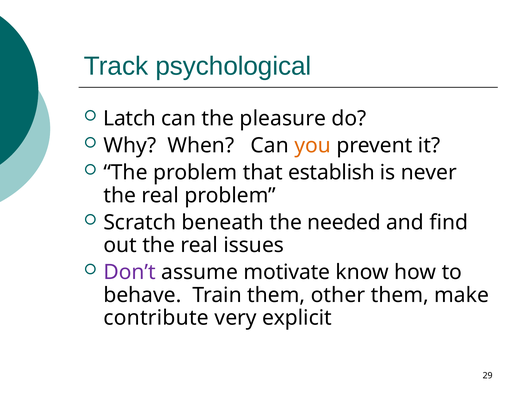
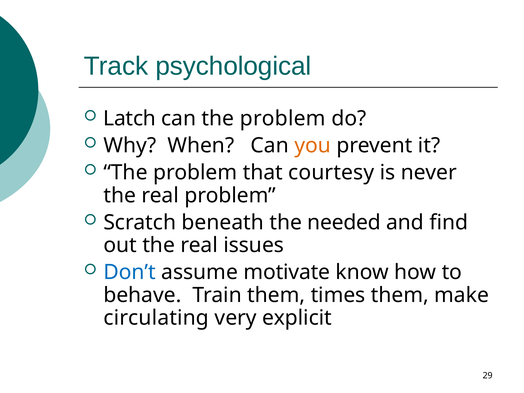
can the pleasure: pleasure -> problem
establish: establish -> courtesy
Don’t colour: purple -> blue
other: other -> times
contribute: contribute -> circulating
